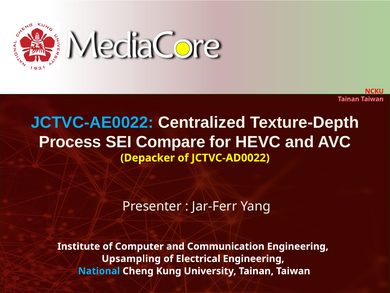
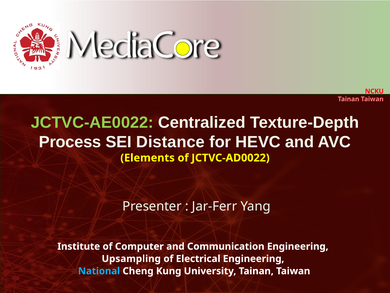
JCTVC-AE0022 colour: light blue -> light green
Compare: Compare -> Distance
Depacker: Depacker -> Elements
